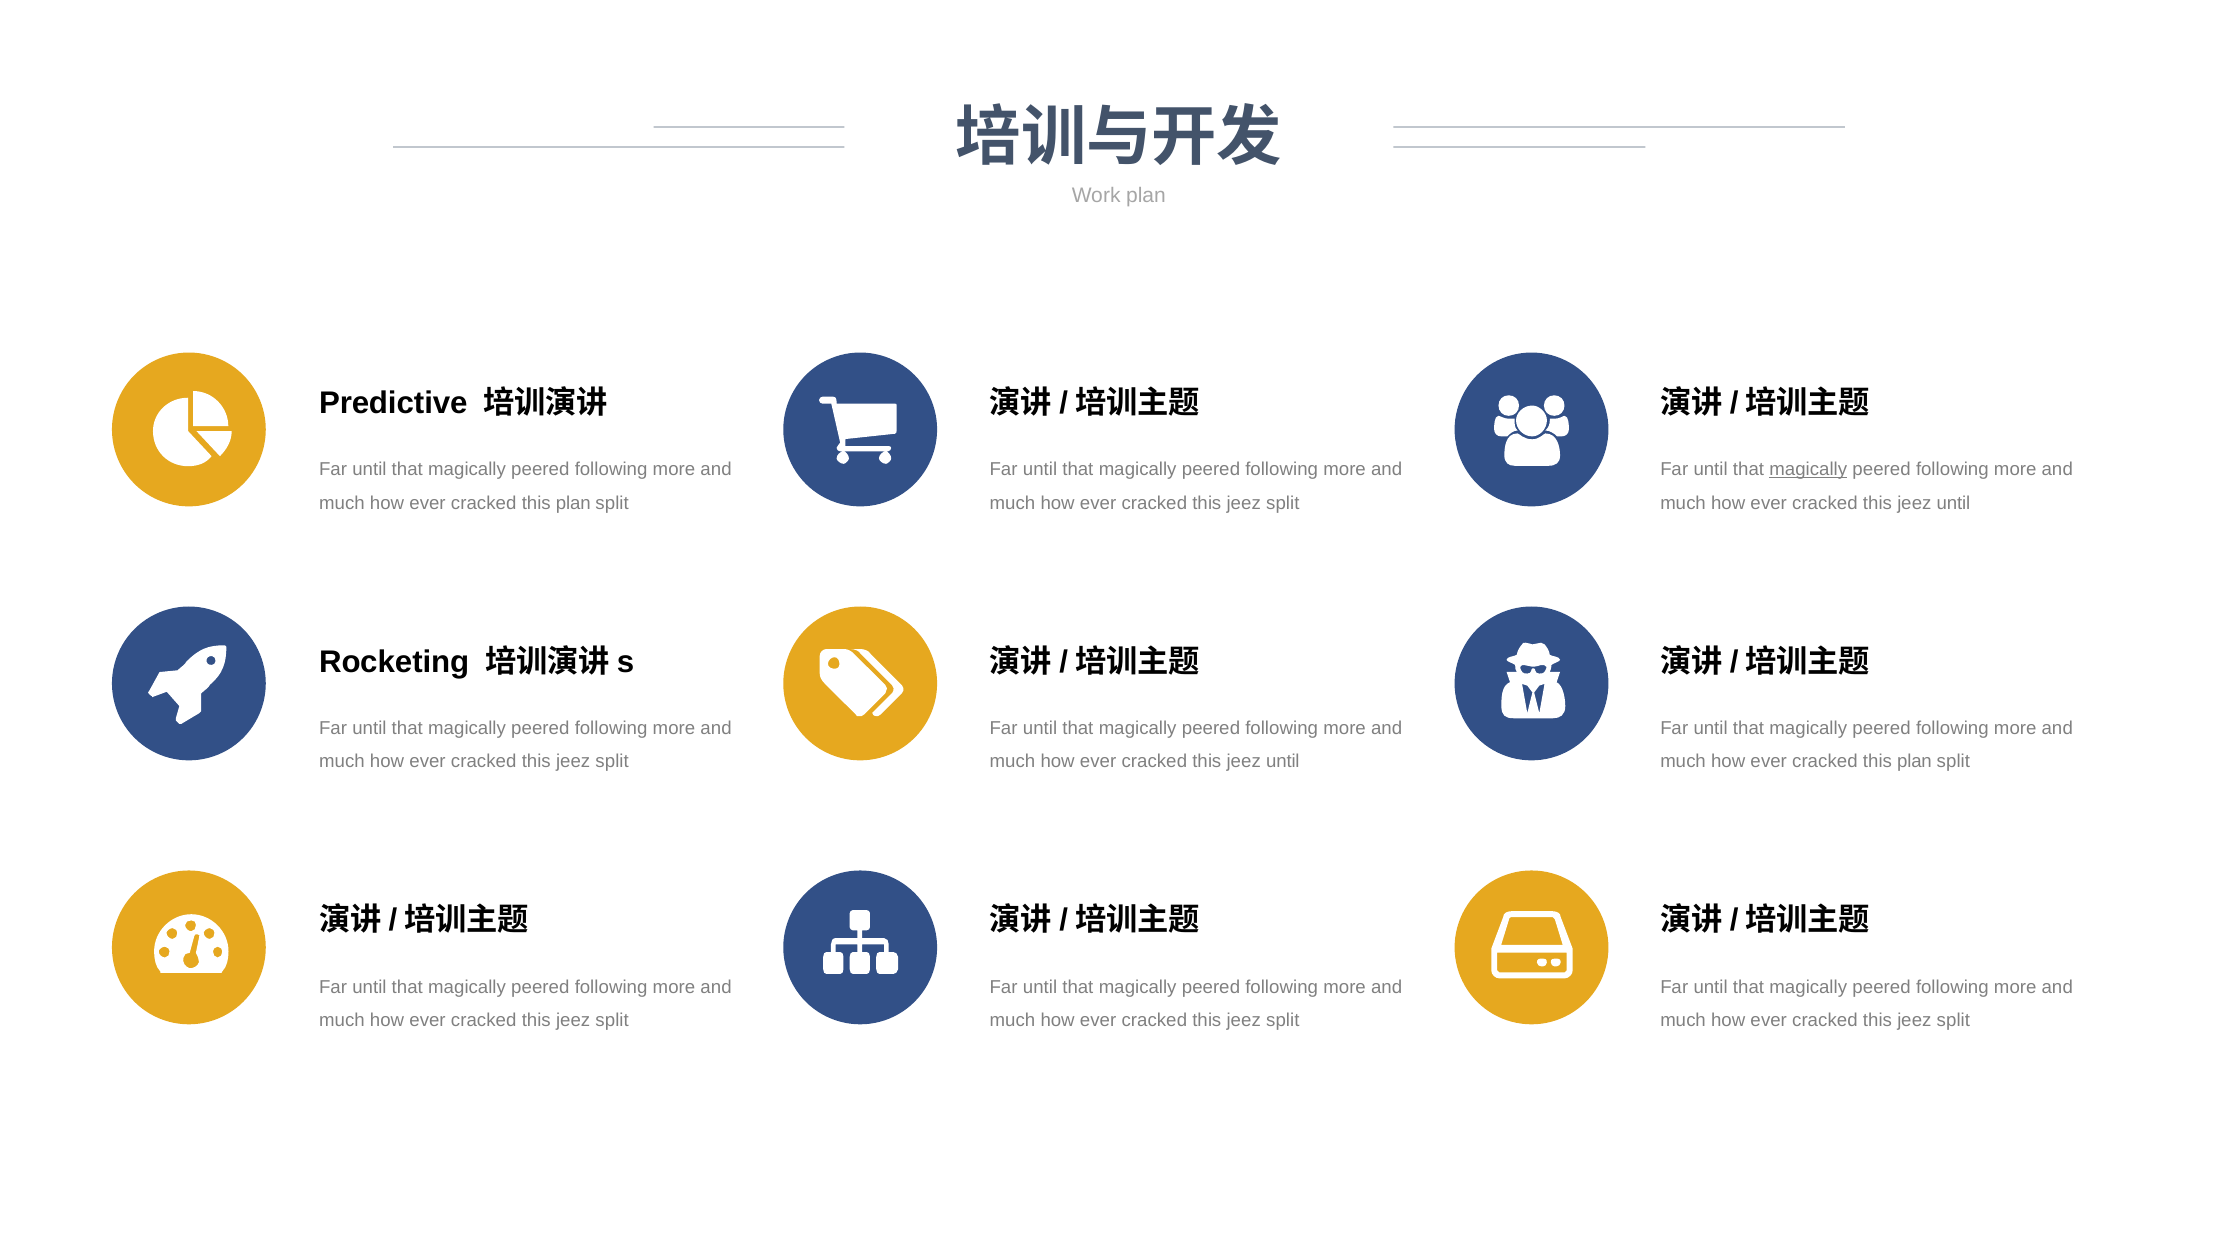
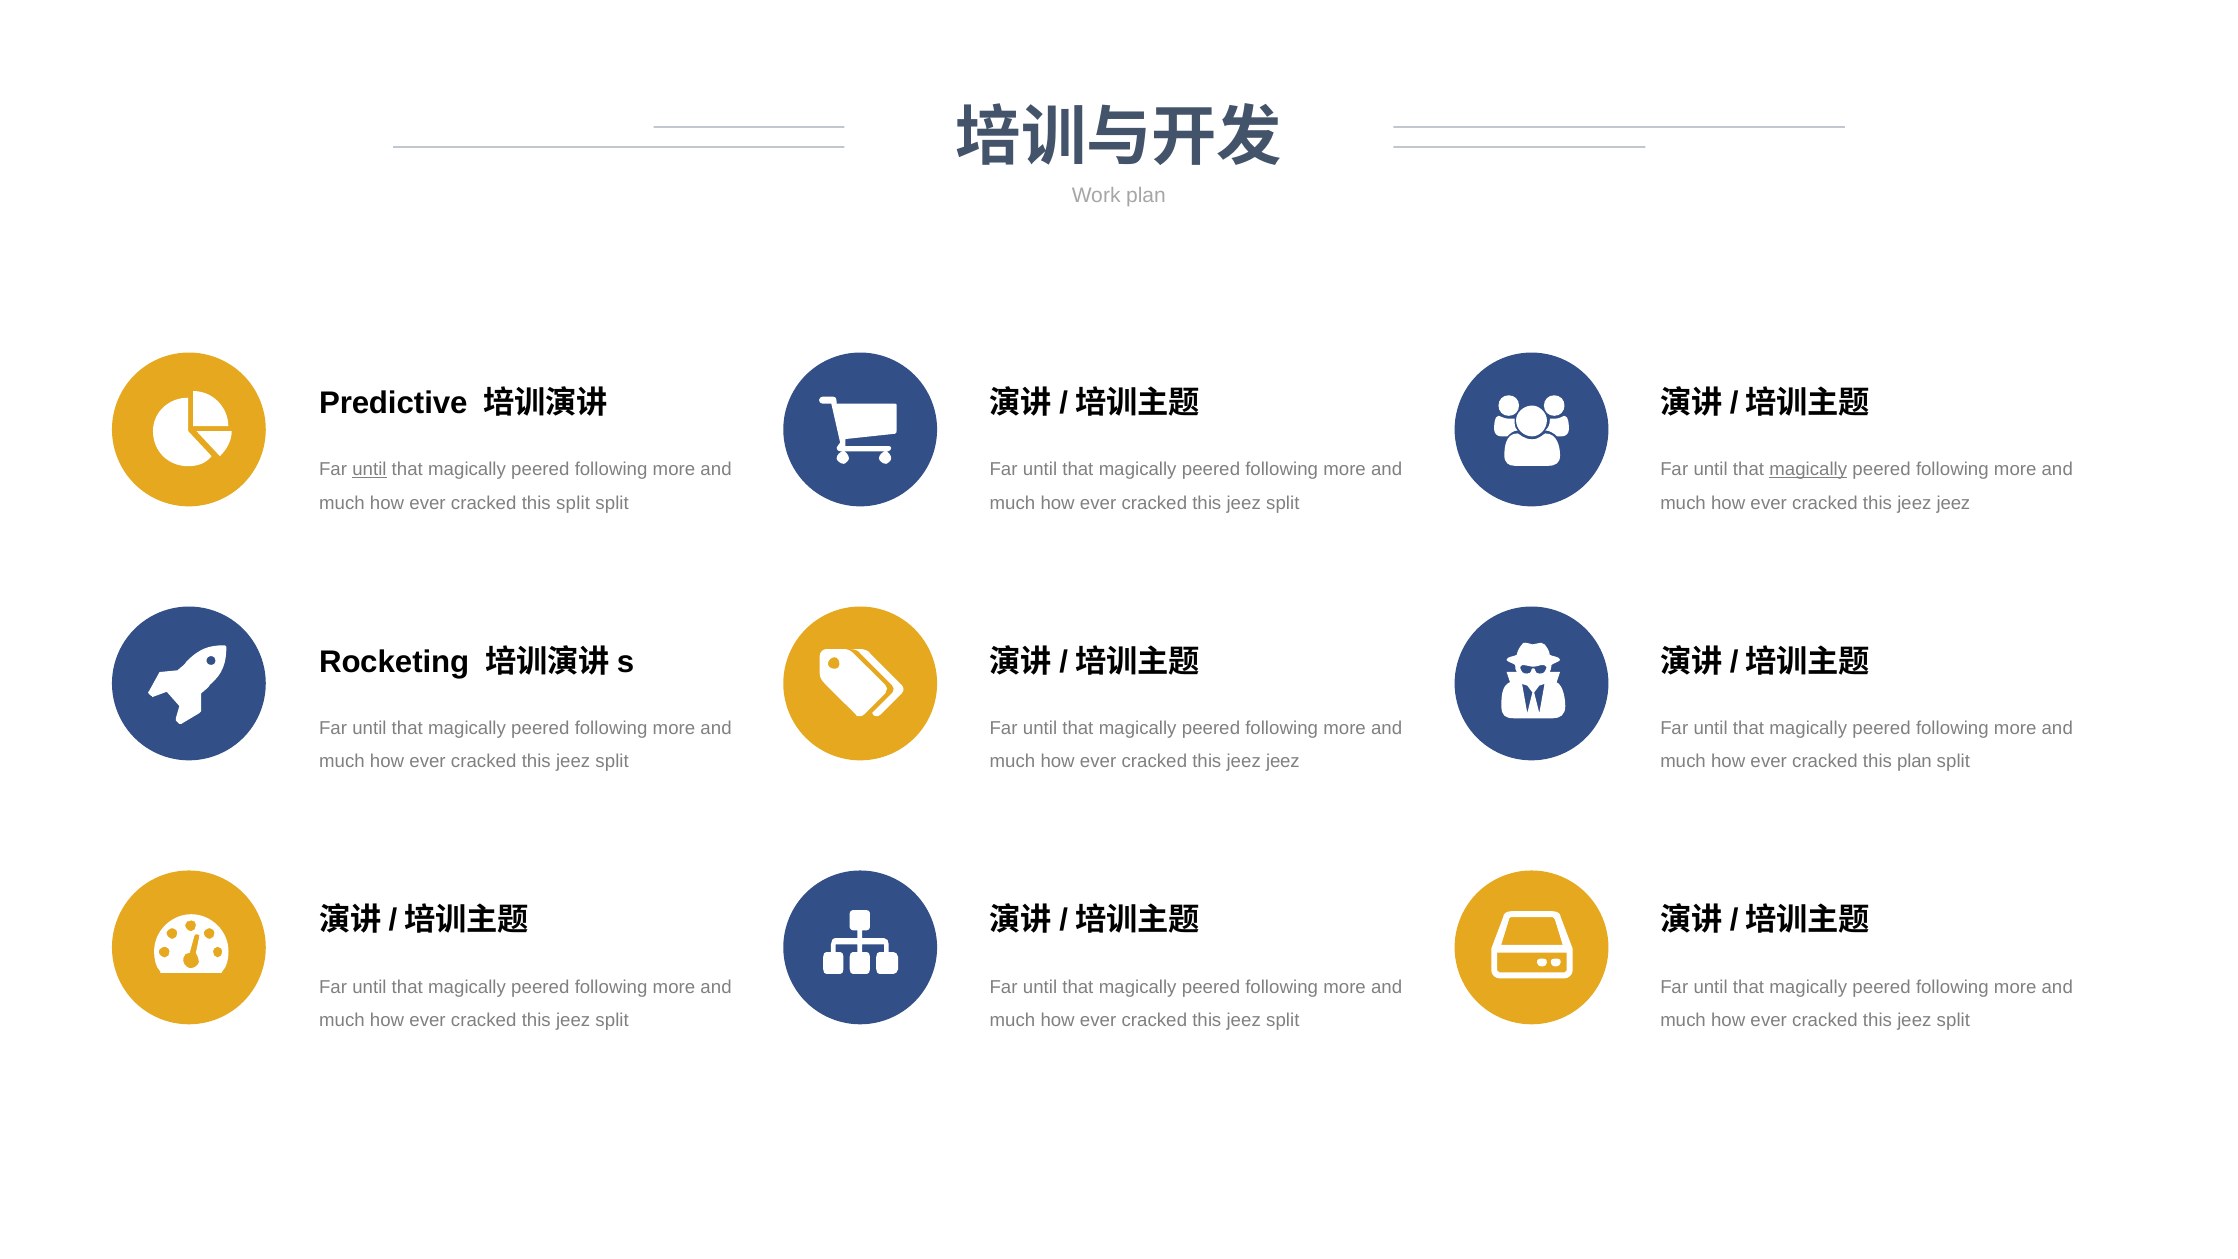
until at (369, 469) underline: none -> present
plan at (573, 503): plan -> split
until at (1953, 503): until -> jeez
until at (1283, 762): until -> jeez
